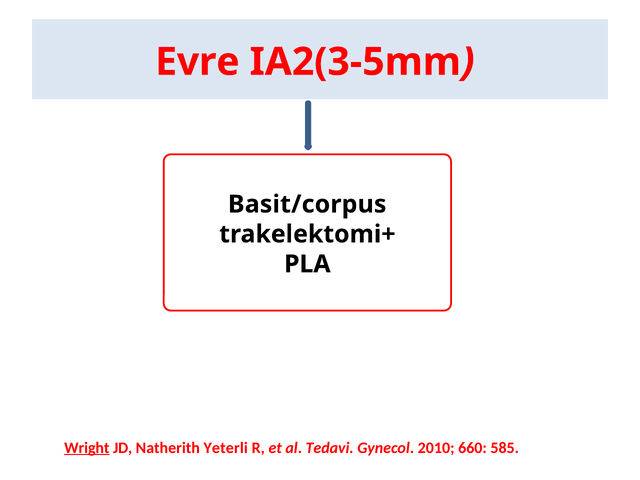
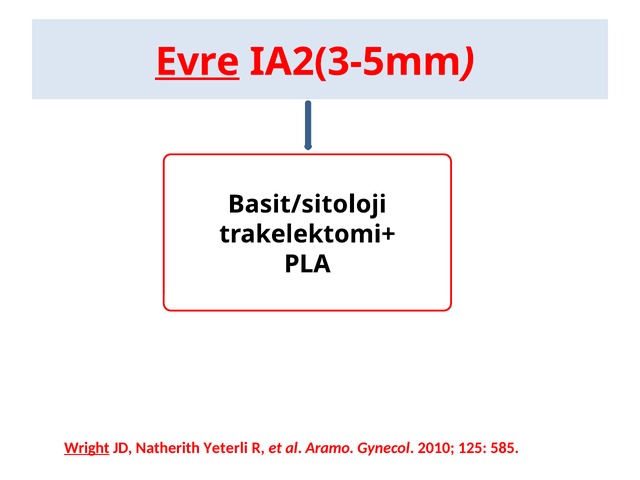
Evre underline: none -> present
Basit/corpus: Basit/corpus -> Basit/sitoloji
Tedavi: Tedavi -> Aramo
660: 660 -> 125
